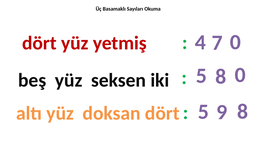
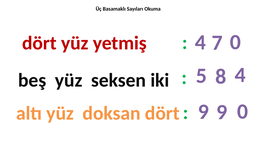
8 0: 0 -> 4
5 at (203, 112): 5 -> 9
9 8: 8 -> 0
